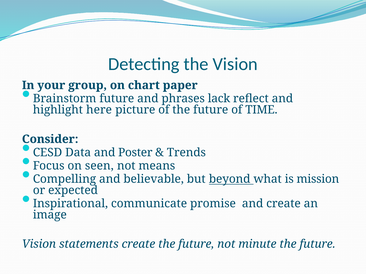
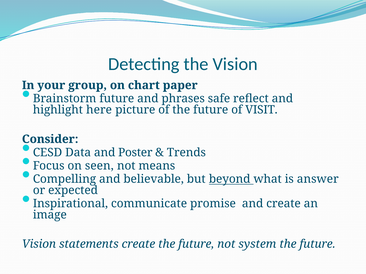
lack: lack -> safe
TIME: TIME -> VISIT
mission: mission -> answer
minute: minute -> system
